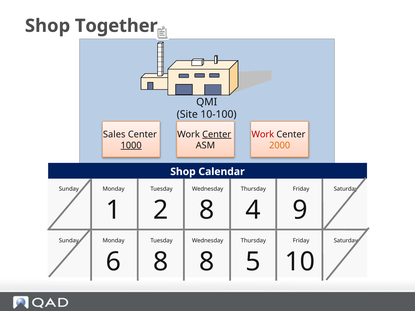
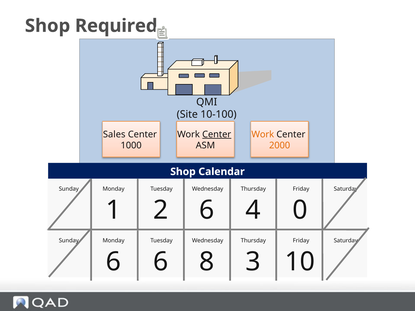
Together: Together -> Required
Work at (263, 134) colour: red -> orange
1000 underline: present -> none
2 8: 8 -> 6
9: 9 -> 0
6 8: 8 -> 6
5: 5 -> 3
